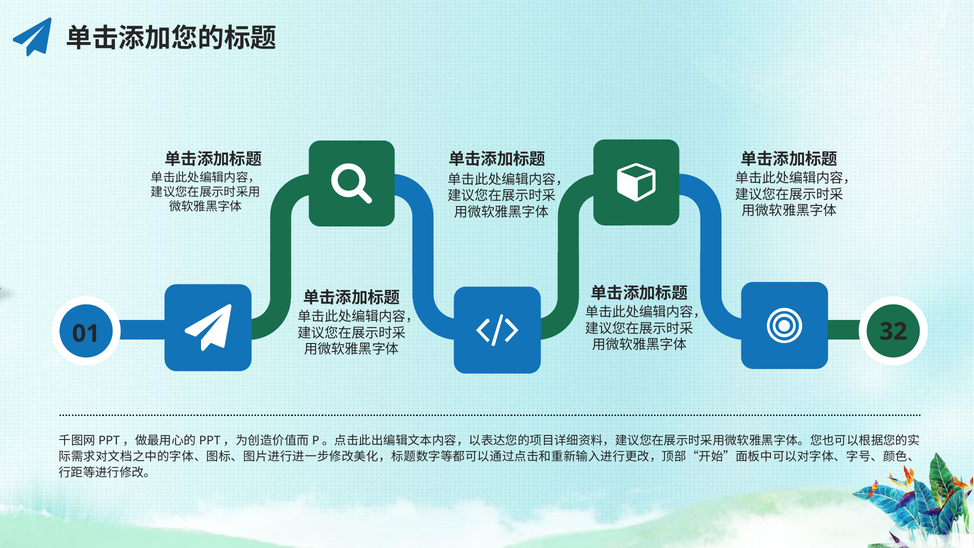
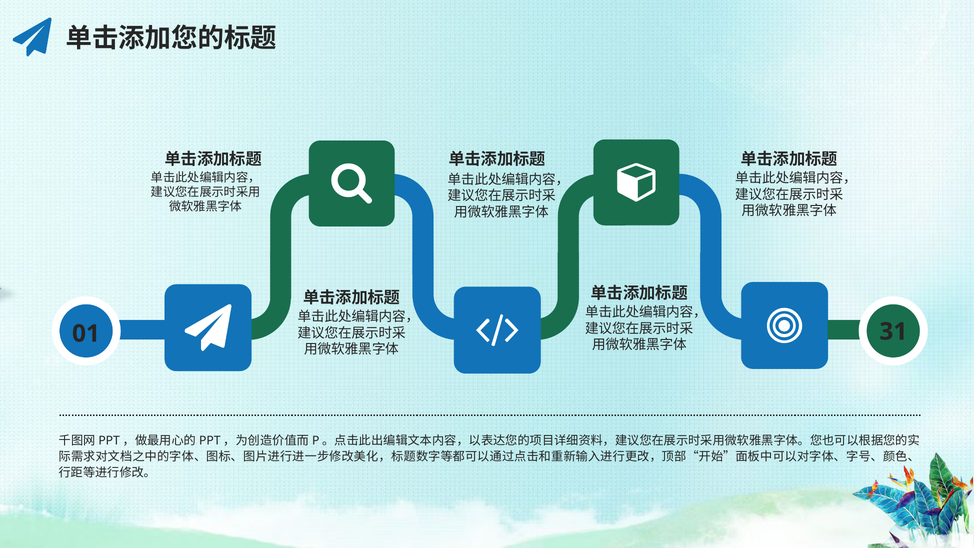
32: 32 -> 31
